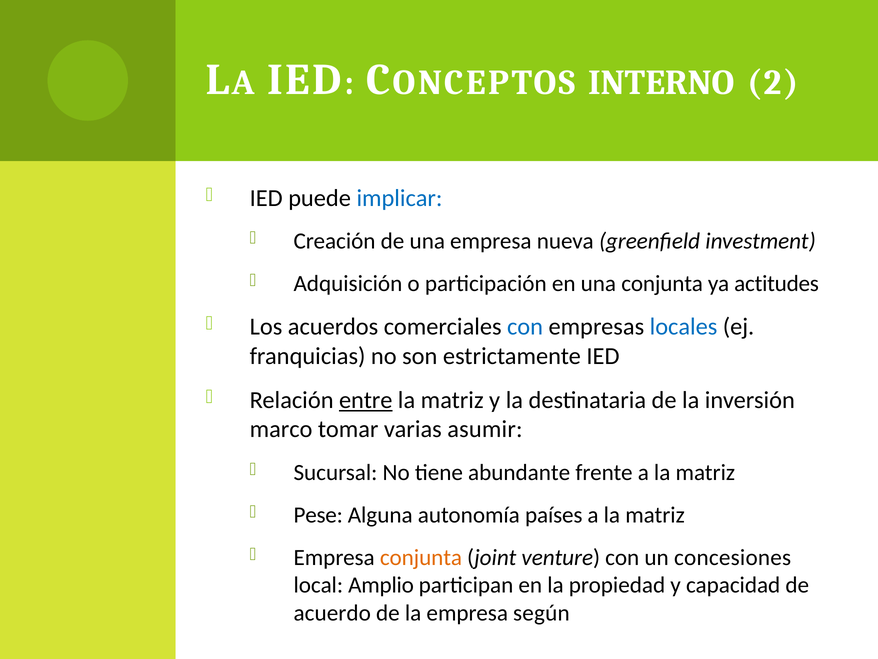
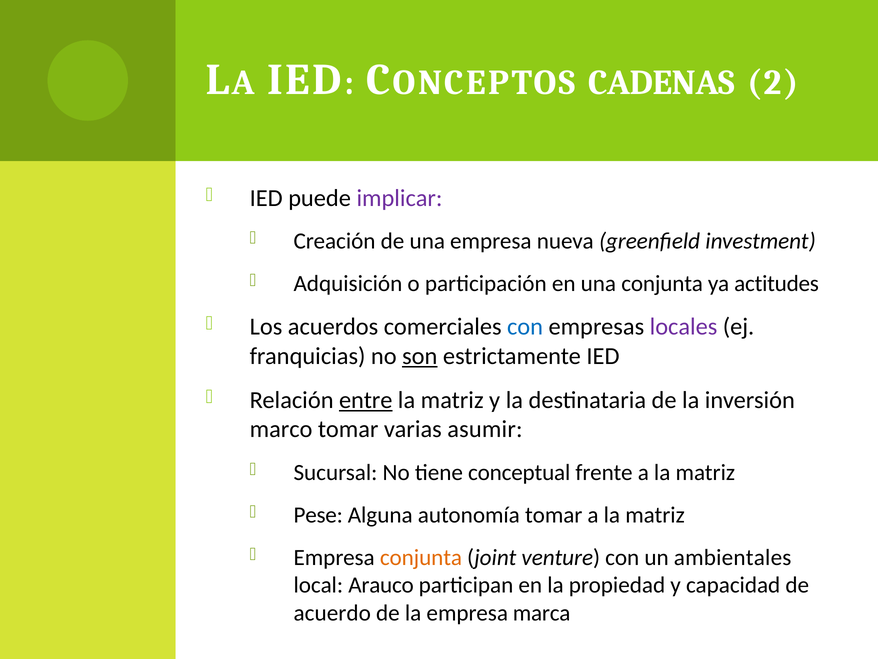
INTERNO: INTERNO -> CADENAS
implicar colour: blue -> purple
locales colour: blue -> purple
son underline: none -> present
abundante: abundante -> conceptual
autonomía países: países -> tomar
concesiones: concesiones -> ambientales
Amplio: Amplio -> Arauco
según: según -> marca
